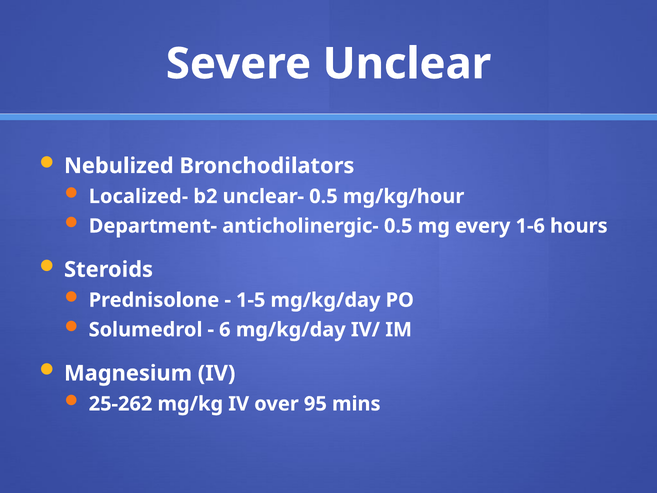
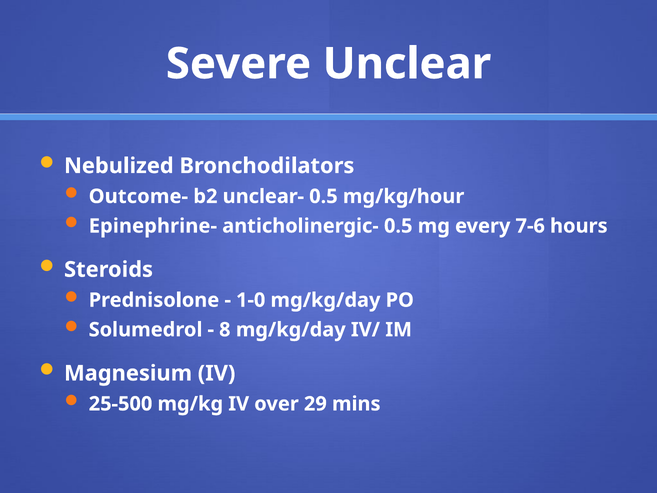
Localized-: Localized- -> Outcome-
Department-: Department- -> Epinephrine-
1-6: 1-6 -> 7-6
1-5: 1-5 -> 1-0
6: 6 -> 8
25-262: 25-262 -> 25-500
95: 95 -> 29
